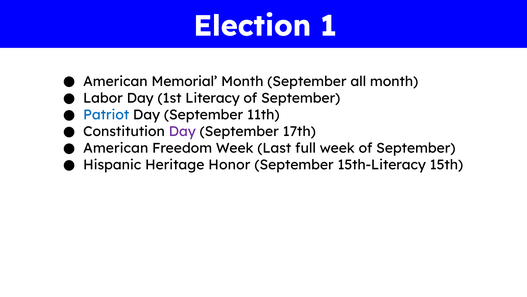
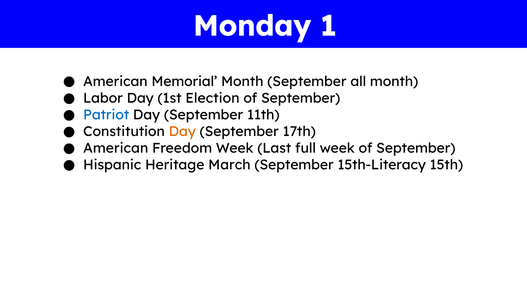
Election: Election -> Monday
Literacy: Literacy -> Election
Day at (182, 131) colour: purple -> orange
Honor: Honor -> March
